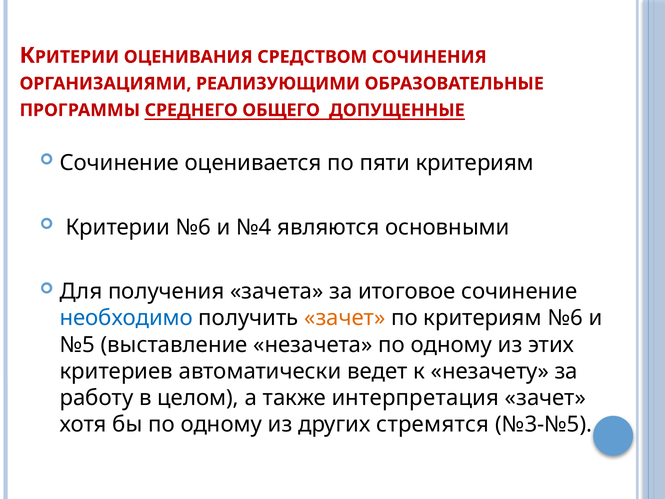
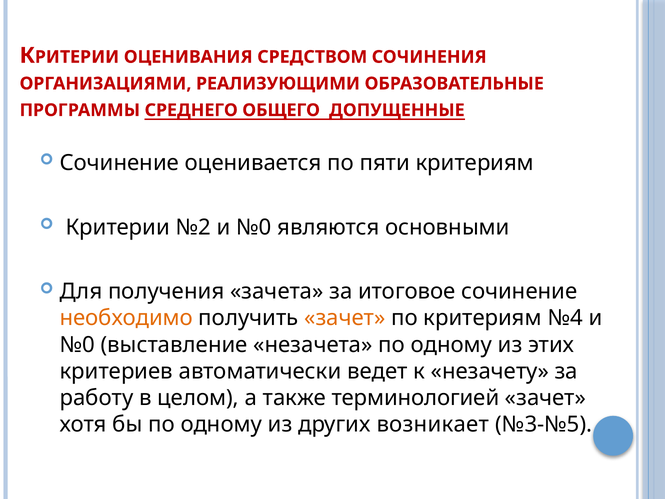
Критерии №6: №6 -> №2
№4 at (254, 227): №4 -> №0
необходимо colour: blue -> orange
критериям №6: №6 -> №4
№5 at (77, 345): №5 -> №0
интерпретация: интерпретация -> терминологией
стремятся: стремятся -> возникает
